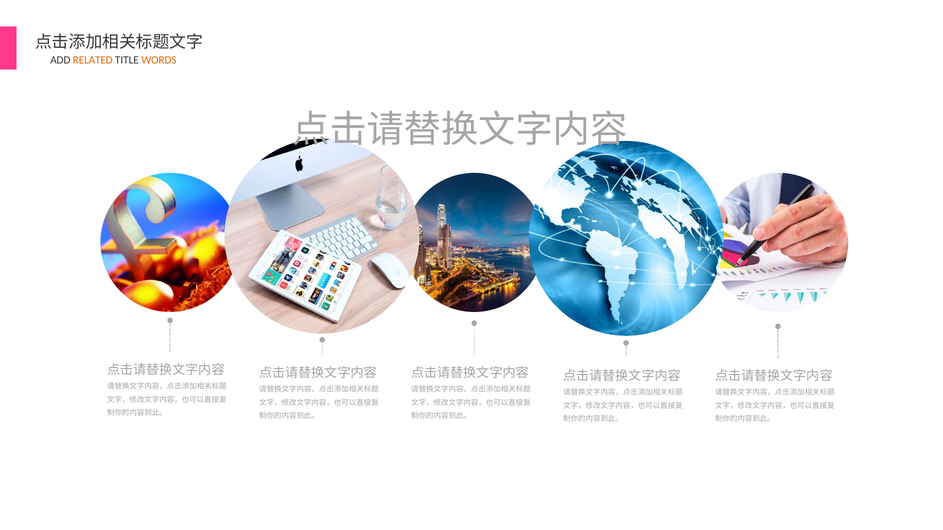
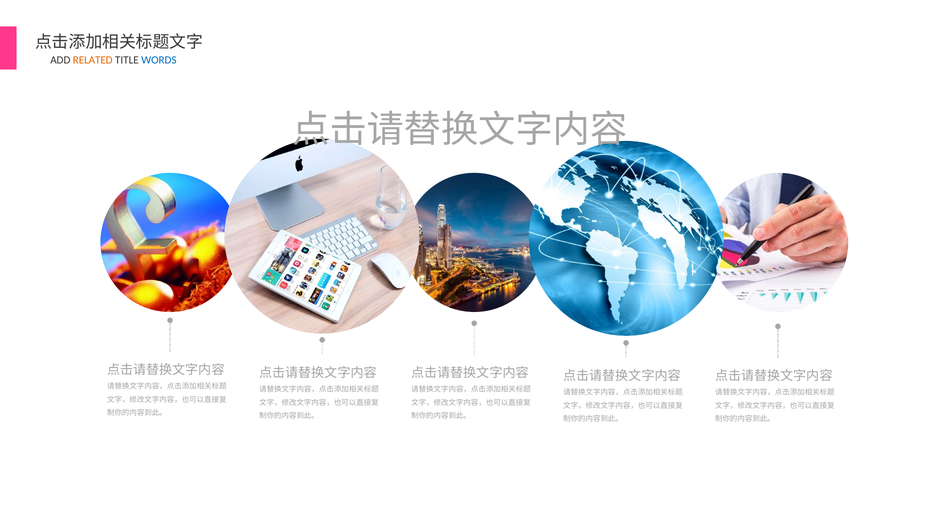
WORDS colour: orange -> blue
